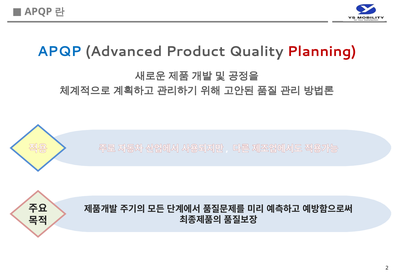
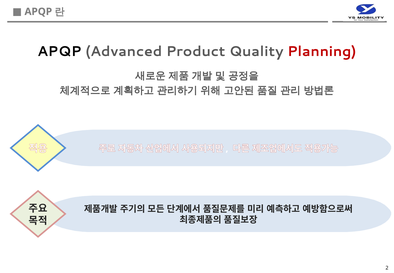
APQP at (59, 51) colour: blue -> black
